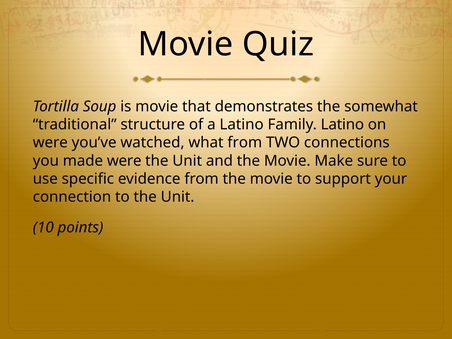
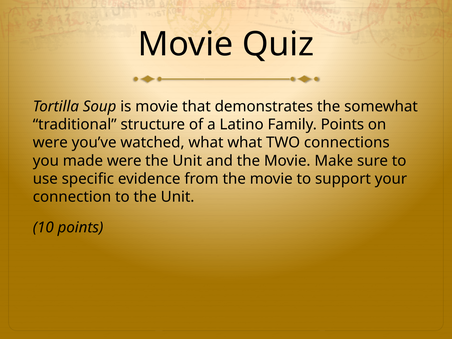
Family Latino: Latino -> Points
what from: from -> what
